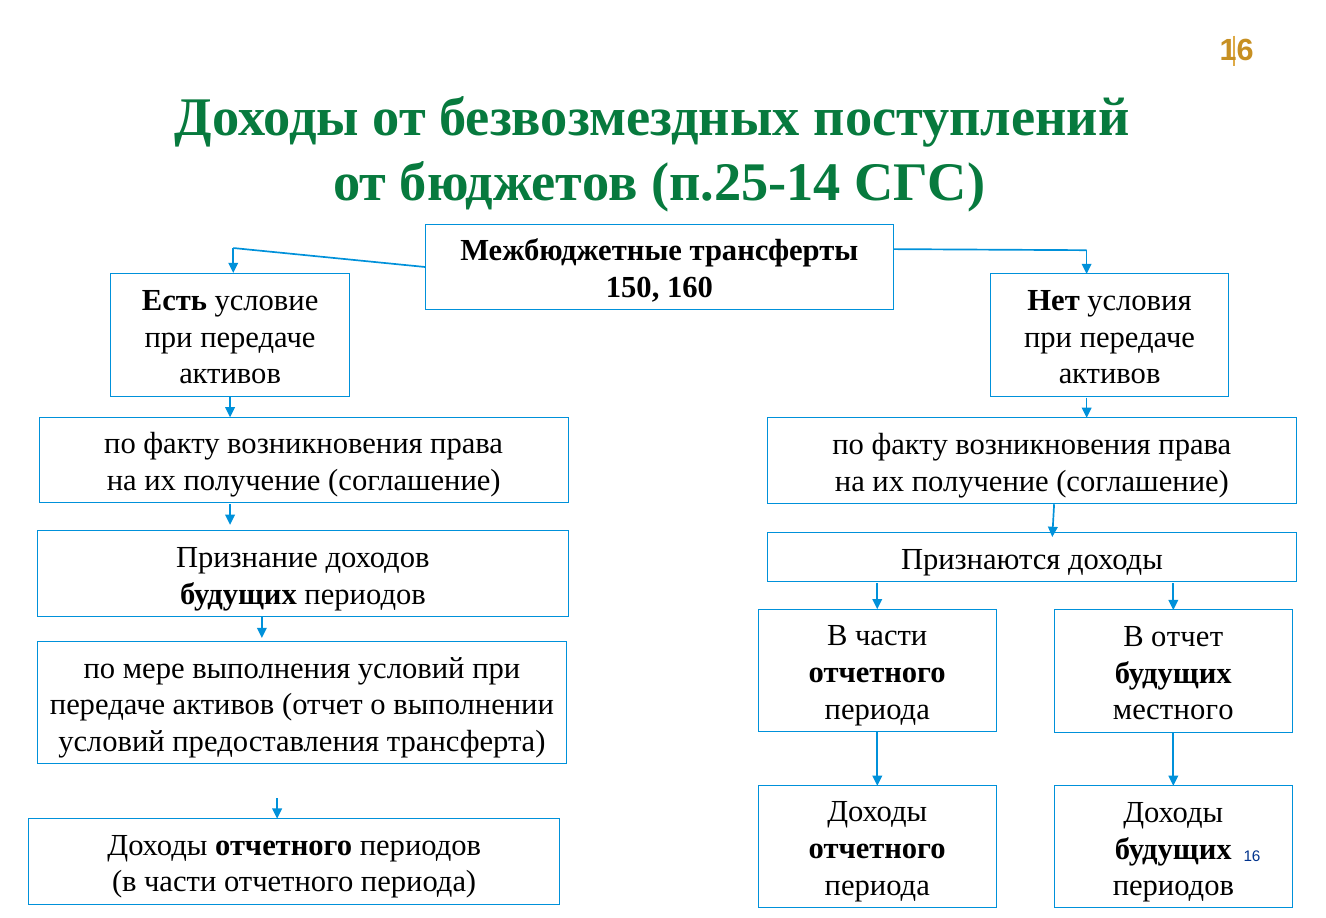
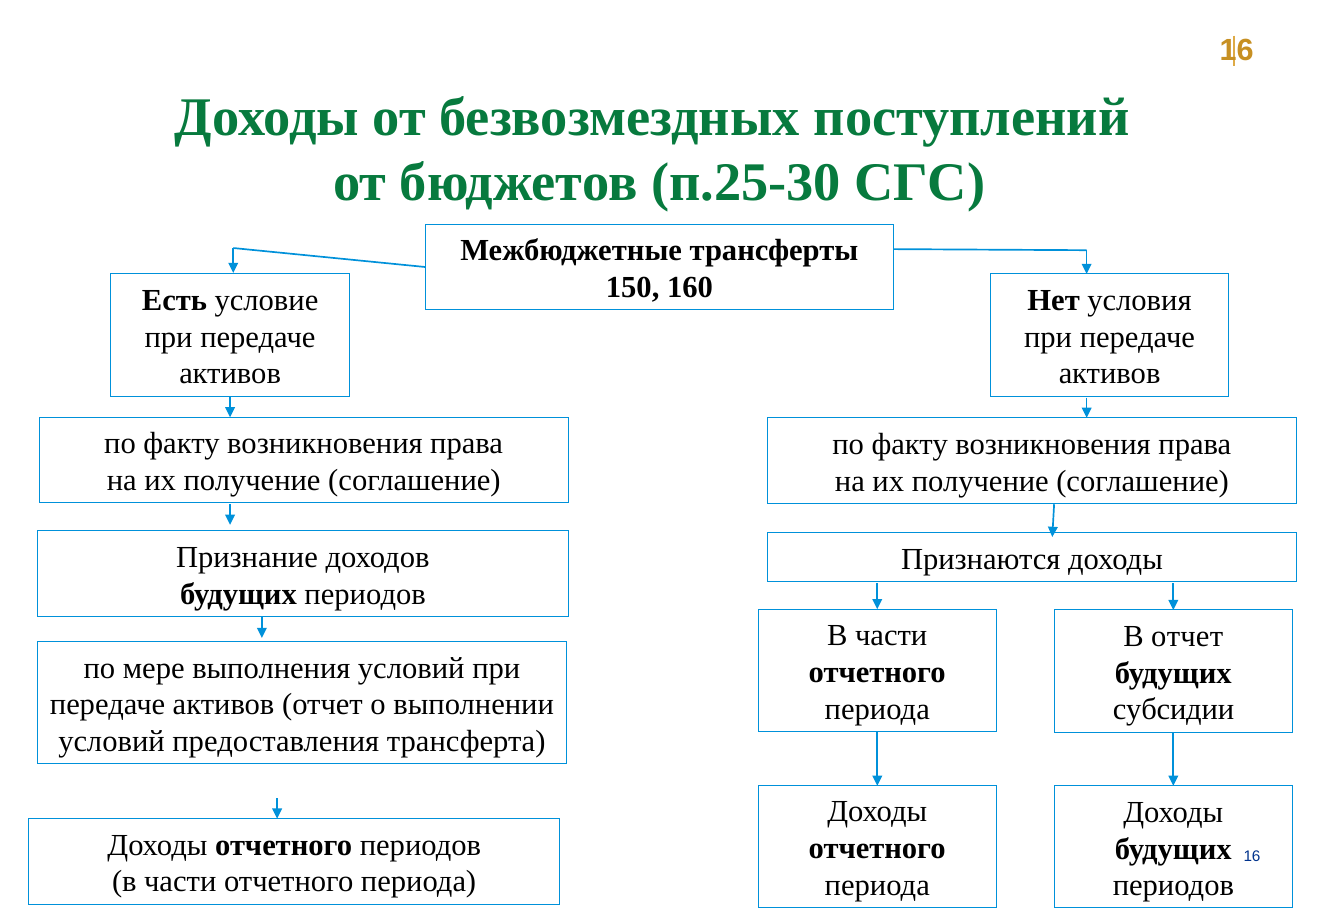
п.25-14: п.25-14 -> п.25-30
местного: местного -> субсидии
